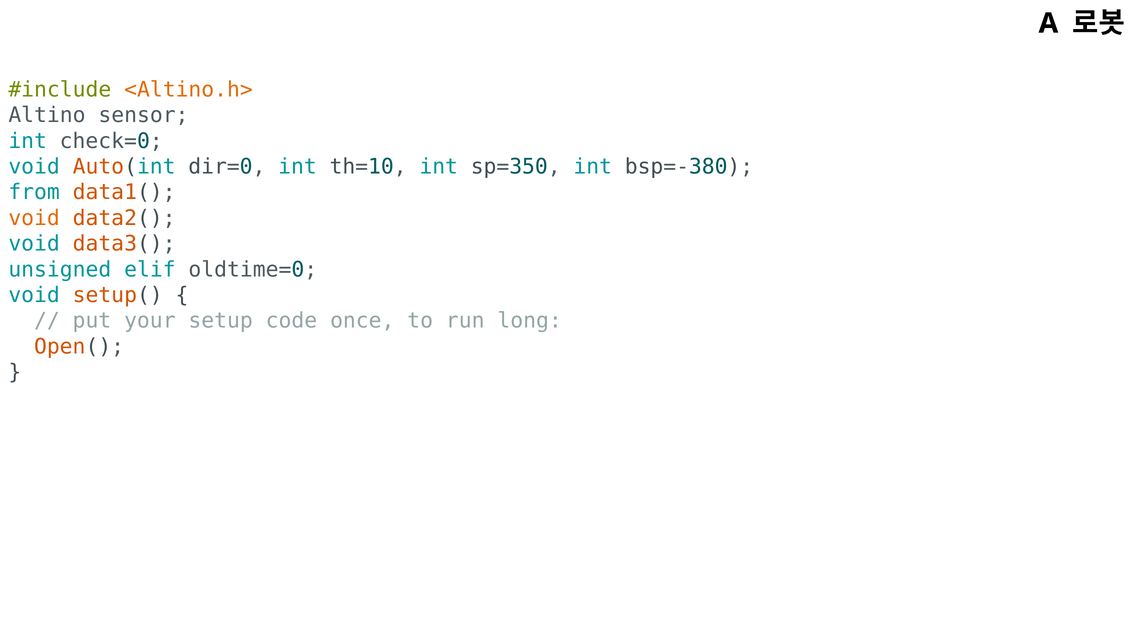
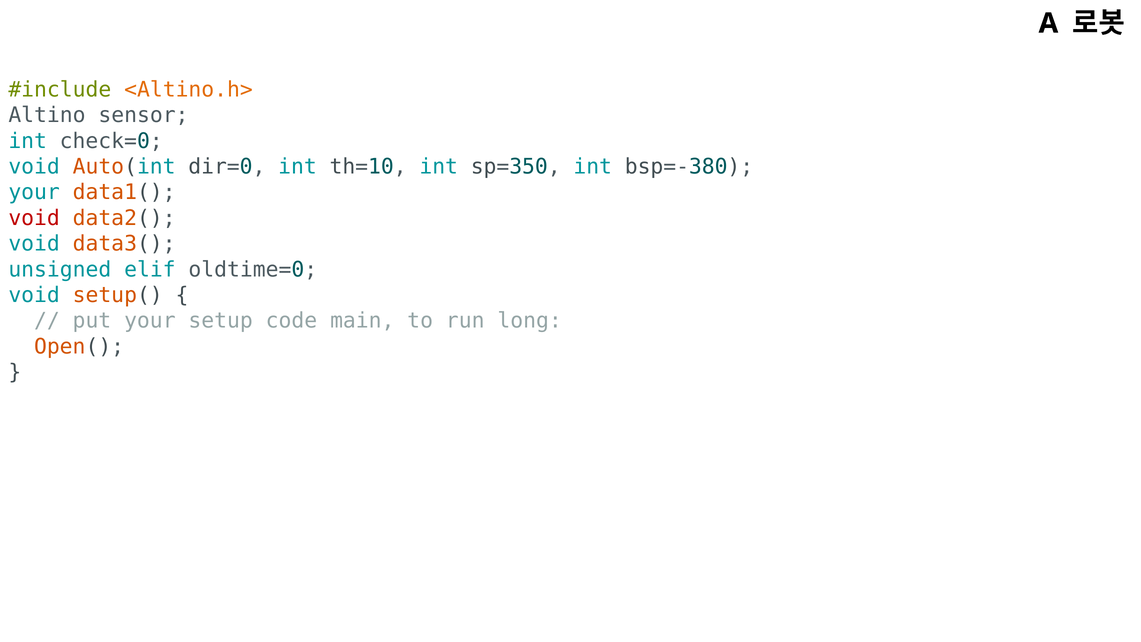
from at (34, 192): from -> your
void at (34, 218) colour: orange -> red
once: once -> main
